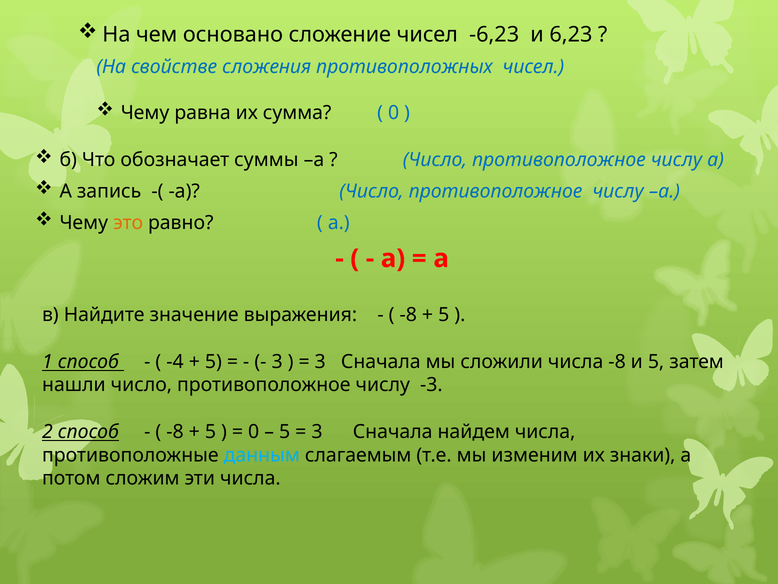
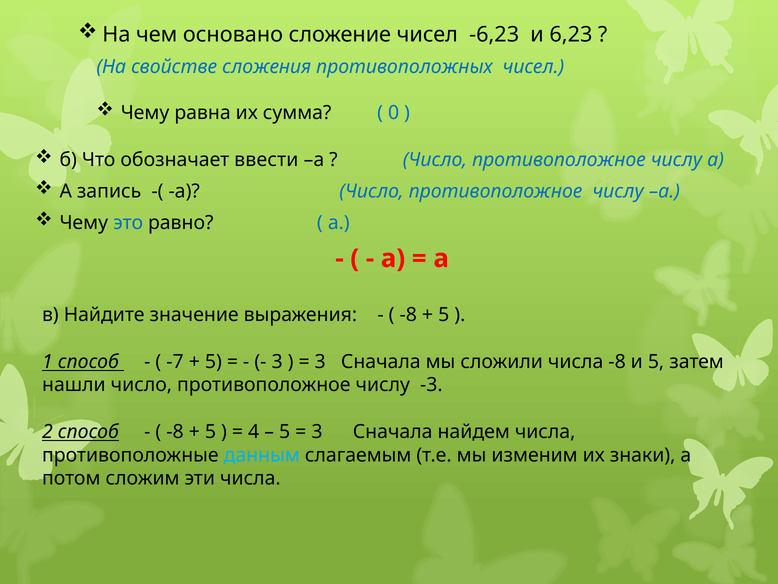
суммы: суммы -> ввести
это colour: orange -> blue
-4: -4 -> -7
0 at (254, 431): 0 -> 4
